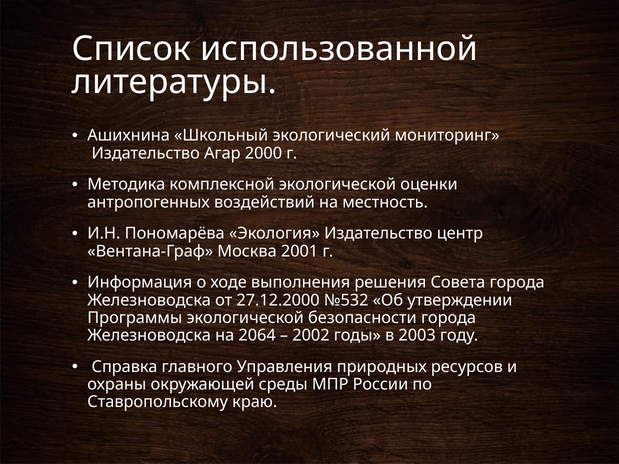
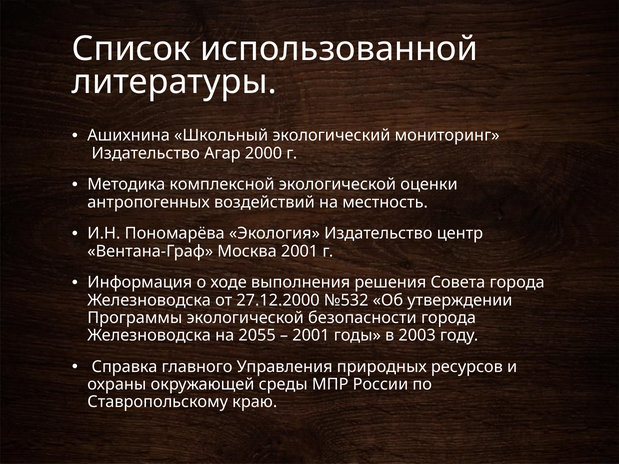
2064: 2064 -> 2055
2002 at (311, 336): 2002 -> 2001
